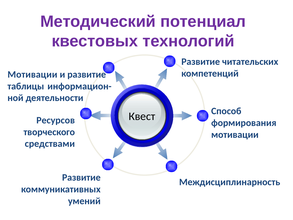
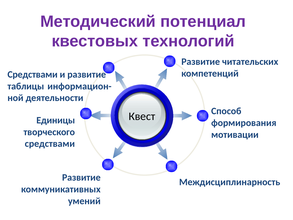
Мотивации at (32, 74): Мотивации -> Средствами
Ресурсов: Ресурсов -> Единицы
